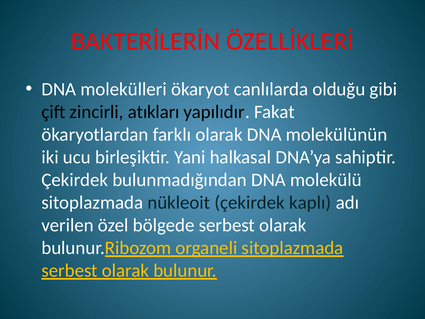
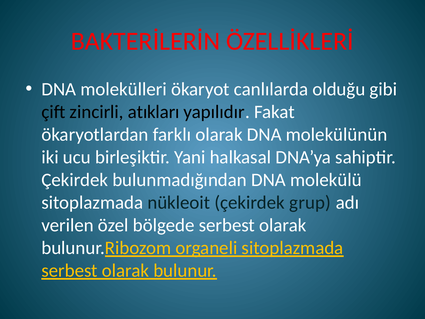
kaplı: kaplı -> grup
